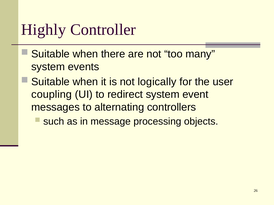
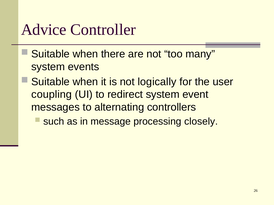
Highly: Highly -> Advice
objects: objects -> closely
